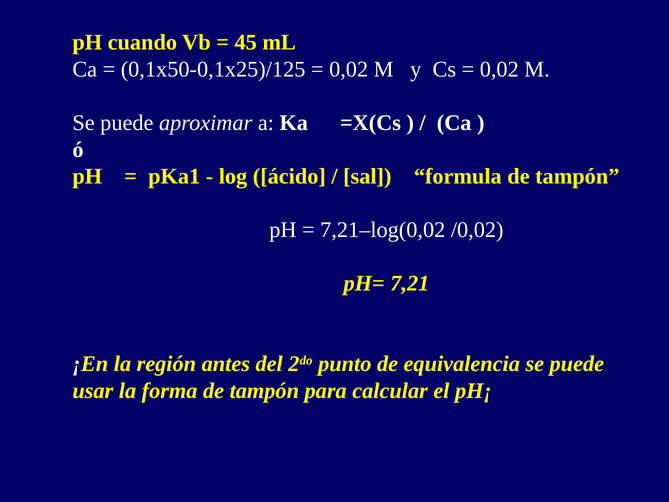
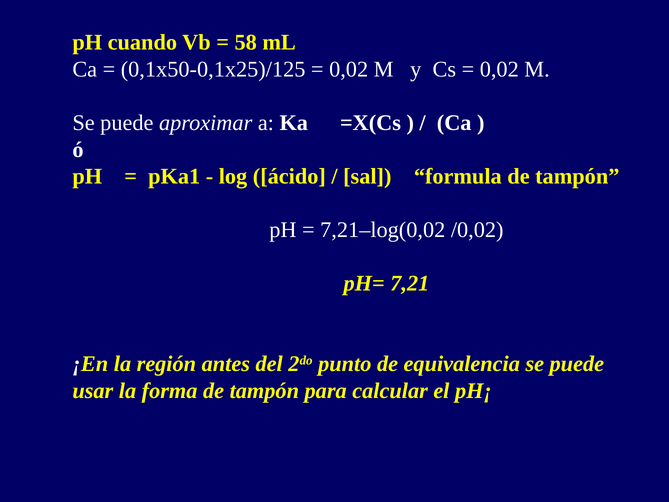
45: 45 -> 58
